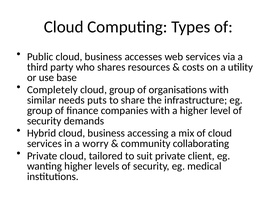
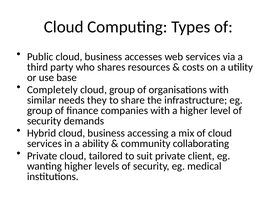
puts: puts -> they
worry: worry -> ability
